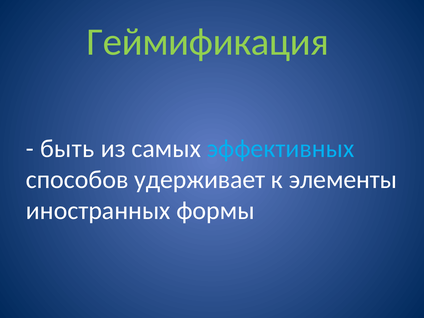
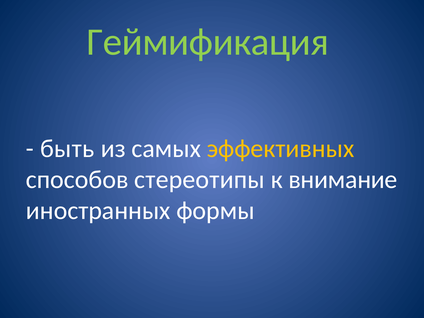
эффективных colour: light blue -> yellow
удерживает: удерживает -> стереотипы
элементы: элементы -> внимание
